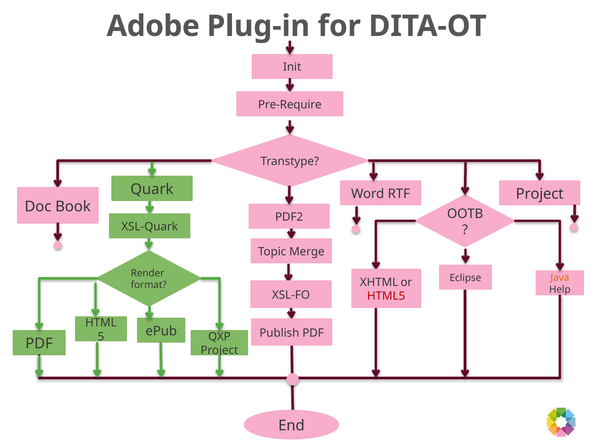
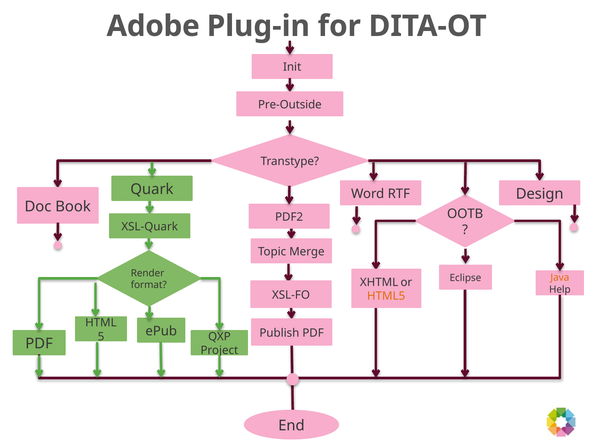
Pre-Require: Pre-Require -> Pre-Outside
RTF Project: Project -> Design
HTML5 colour: red -> orange
